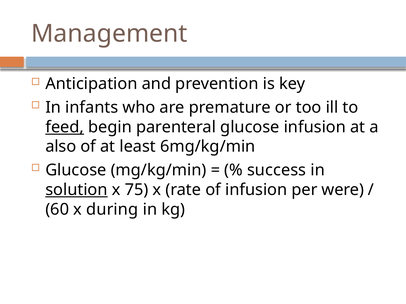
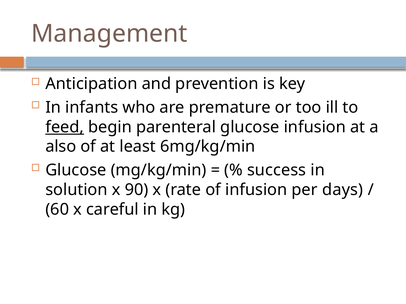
solution underline: present -> none
75: 75 -> 90
were: were -> days
during: during -> careful
